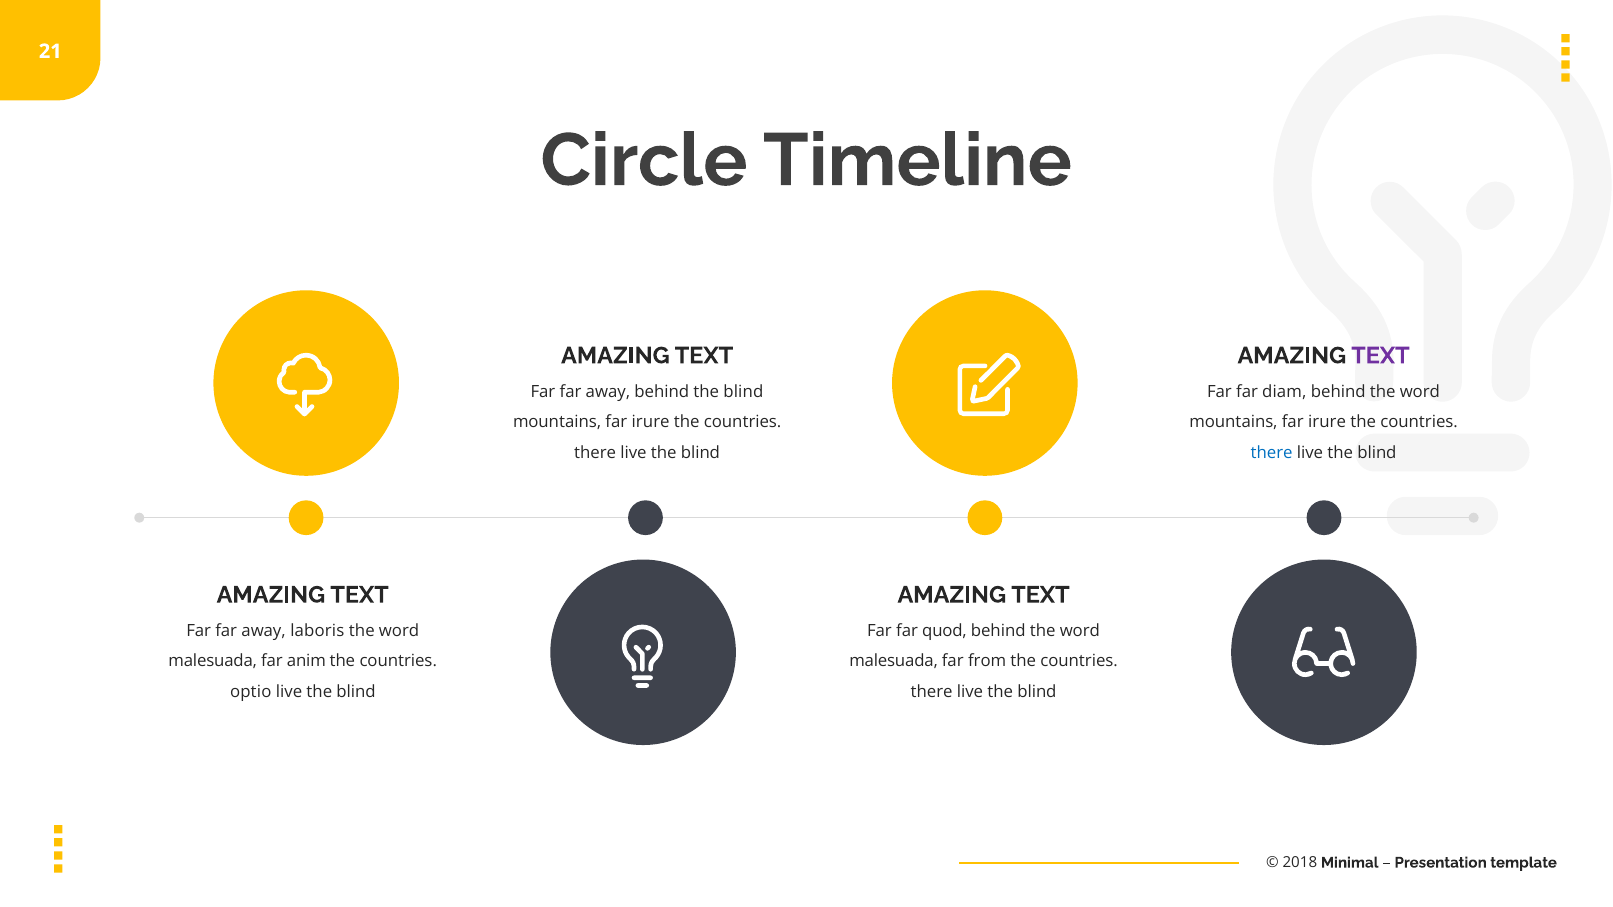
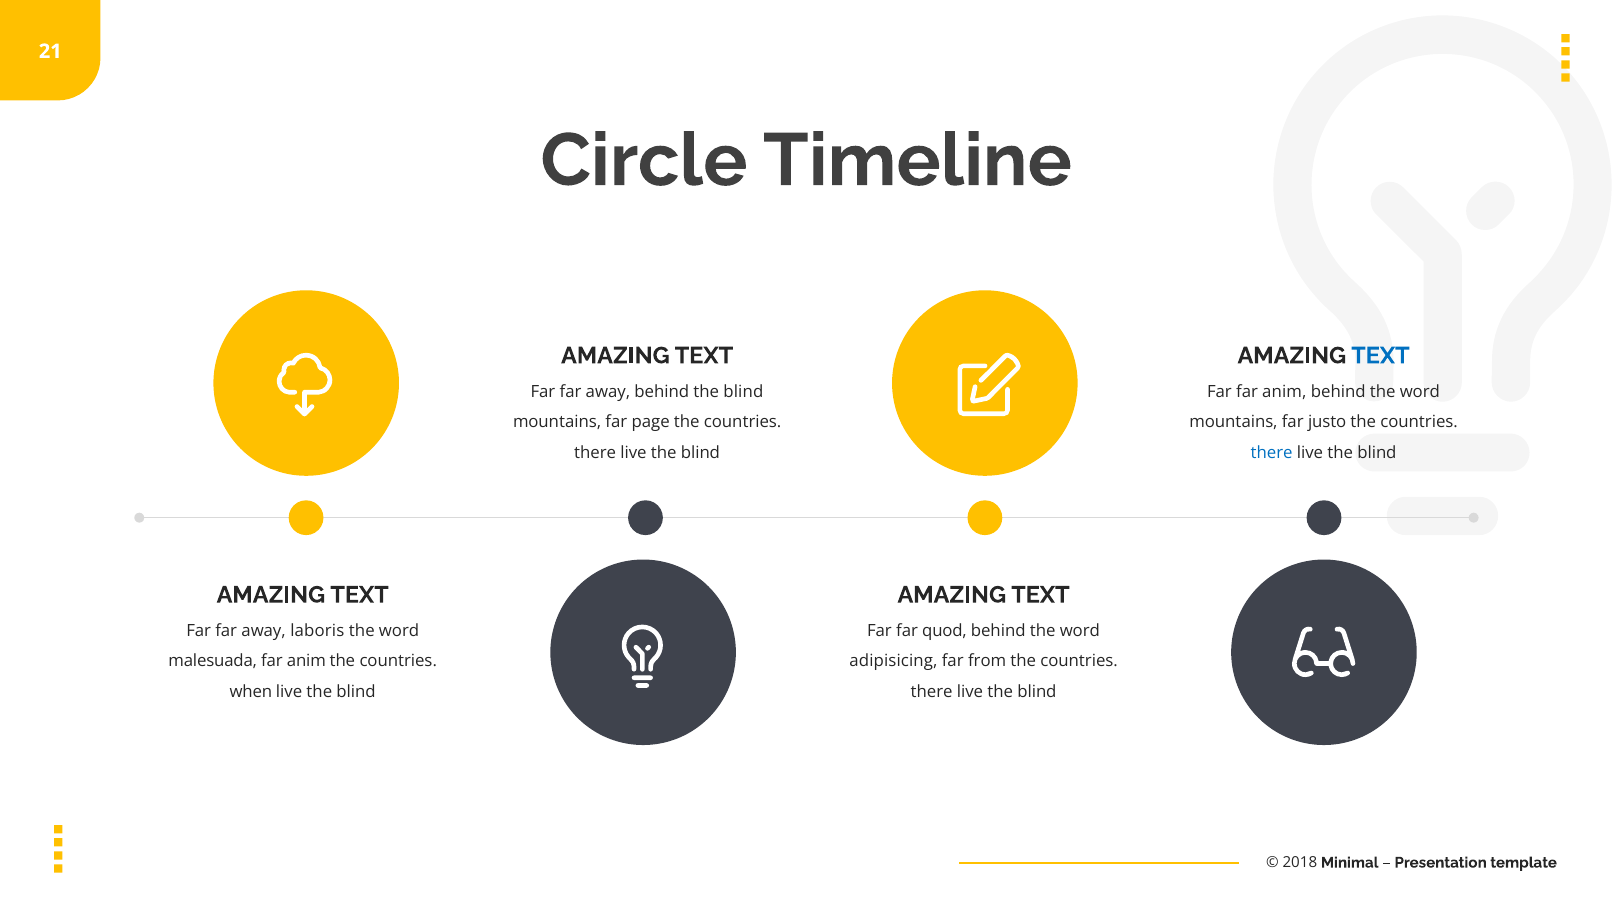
TEXT at (1380, 356) colour: purple -> blue
Far far diam: diam -> anim
irure at (651, 422): irure -> page
irure at (1327, 422): irure -> justo
malesuada at (894, 662): malesuada -> adipisicing
optio: optio -> when
